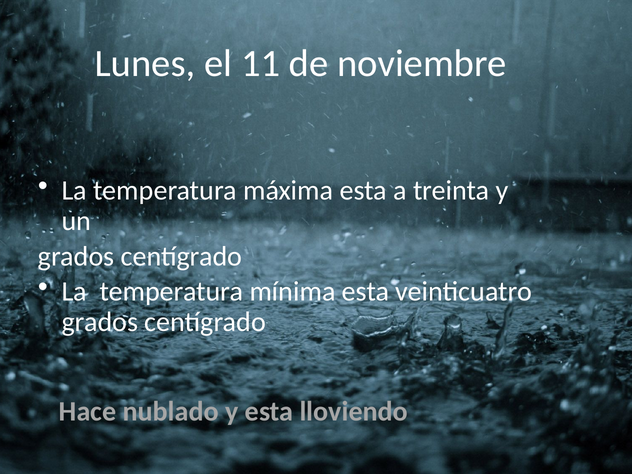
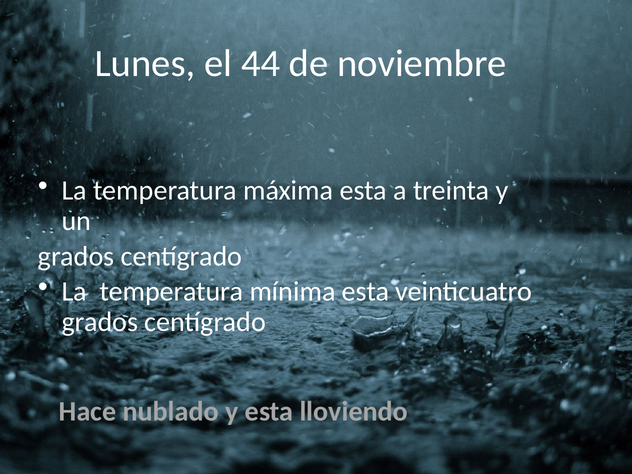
11: 11 -> 44
